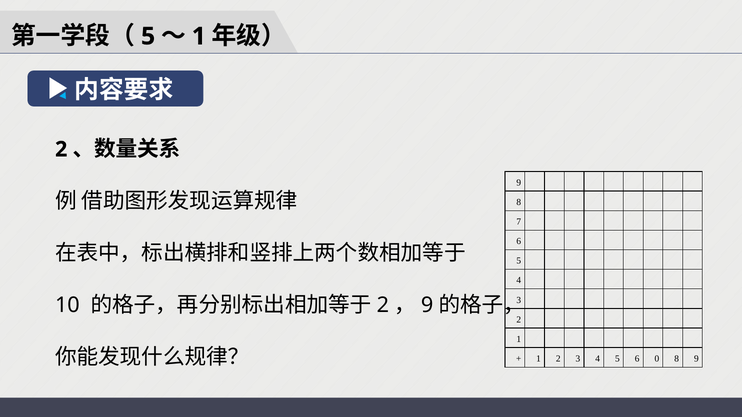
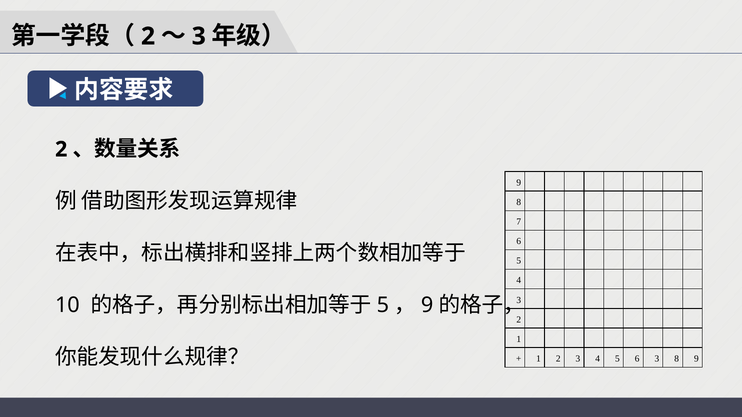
5 at (148, 36): 5 -> 2
1 at (199, 36): 1 -> 3
2 at (383, 305): 2 -> 5
6 0: 0 -> 3
